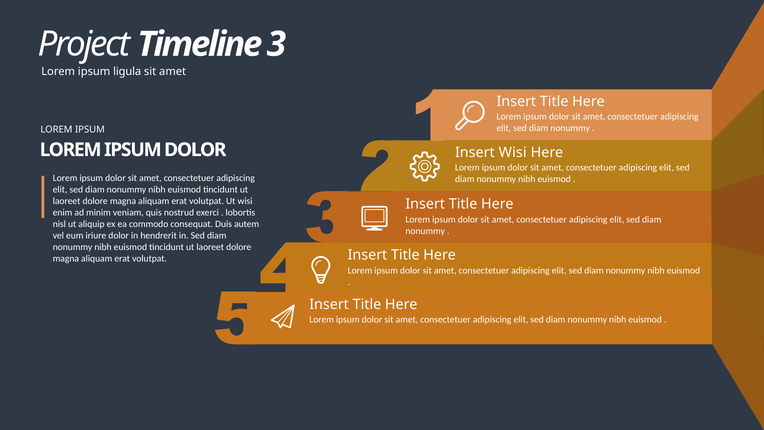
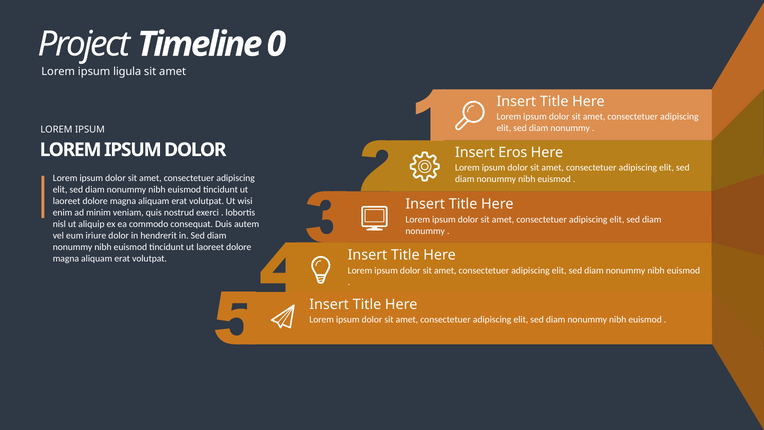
3: 3 -> 0
Insert Wisi: Wisi -> Eros
